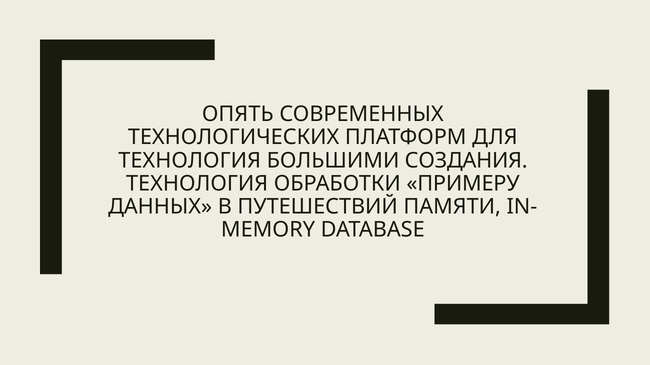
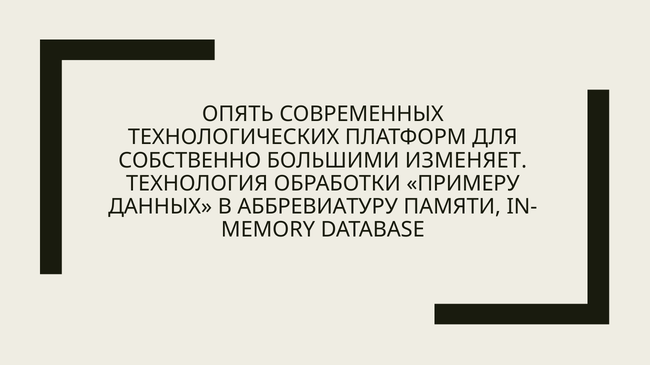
ТЕХНОЛОГИЯ at (190, 161): ТЕХНОЛОГИЯ -> СОБСТВЕННО
СОЗДАНИЯ: СОЗДАНИЯ -> ИЗМЕНЯЕТ
ПУТЕШЕСТВИЙ: ПУТЕШЕСТВИЙ -> АББРЕВИАТУРУ
